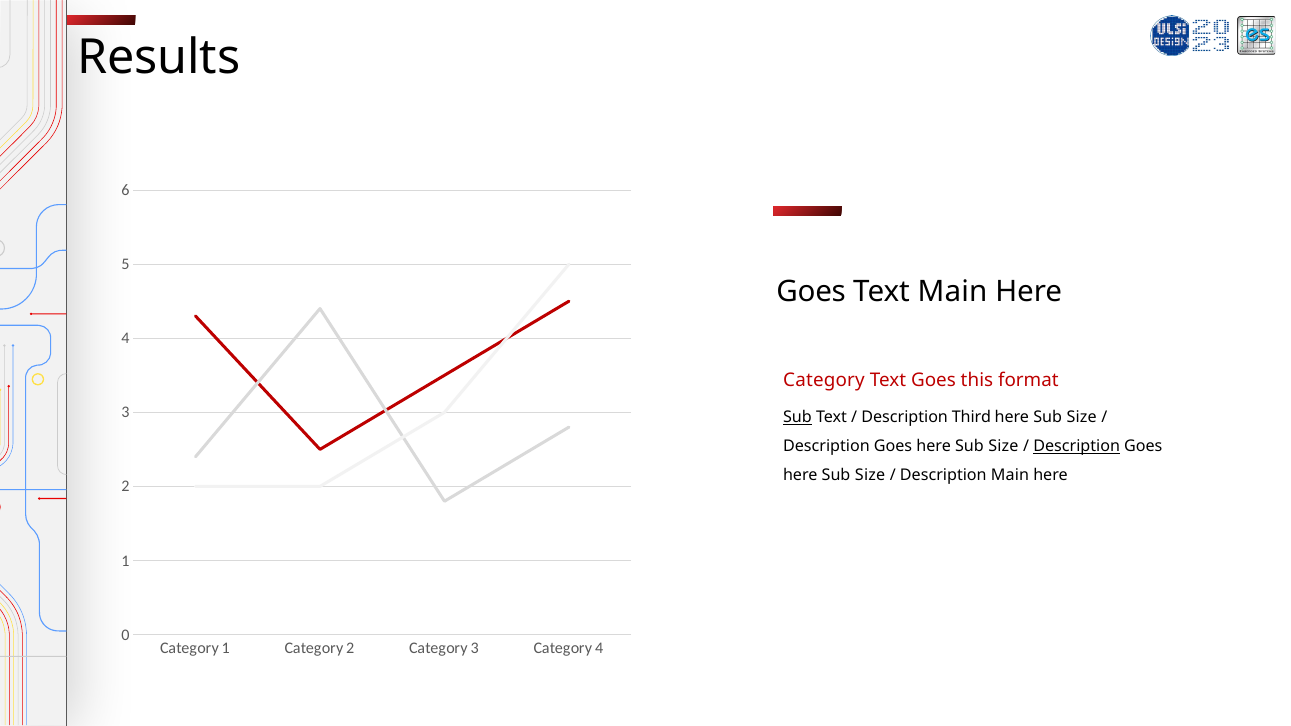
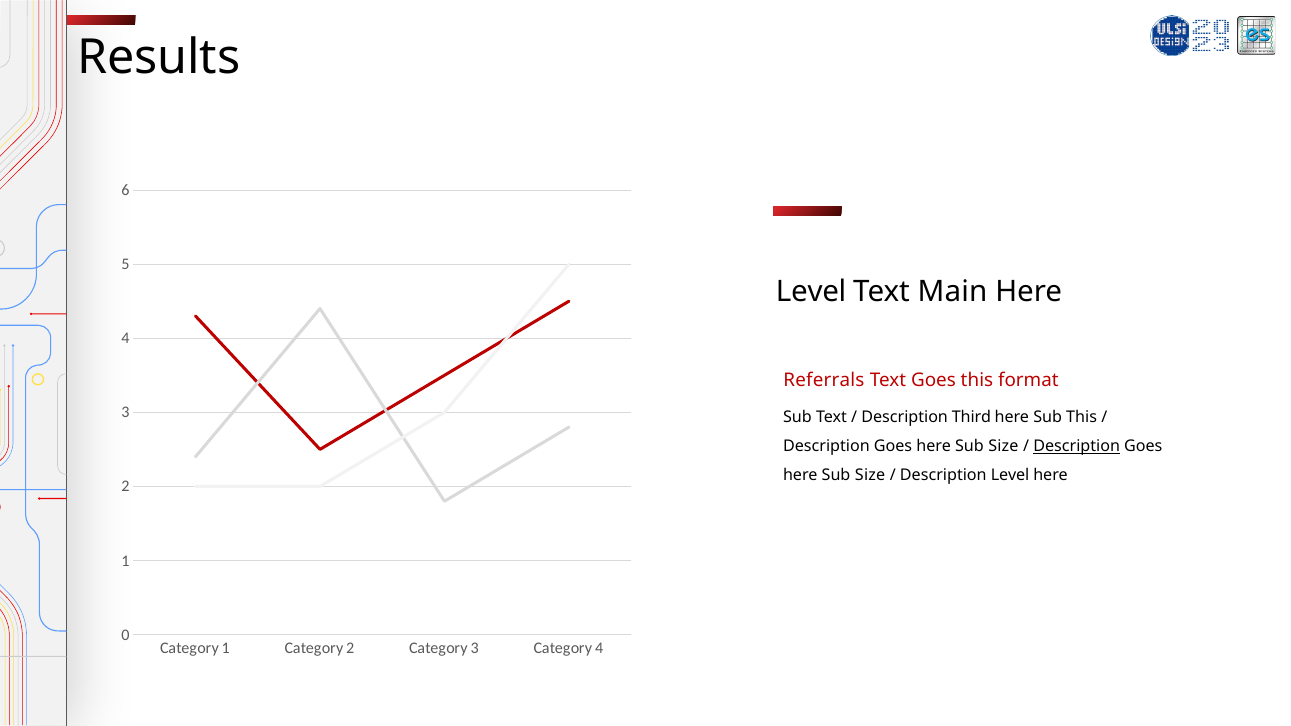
Goes at (811, 291): Goes -> Level
Category at (824, 380): Category -> Referrals
Sub at (797, 418) underline: present -> none
Size at (1082, 418): Size -> This
Description Main: Main -> Level
